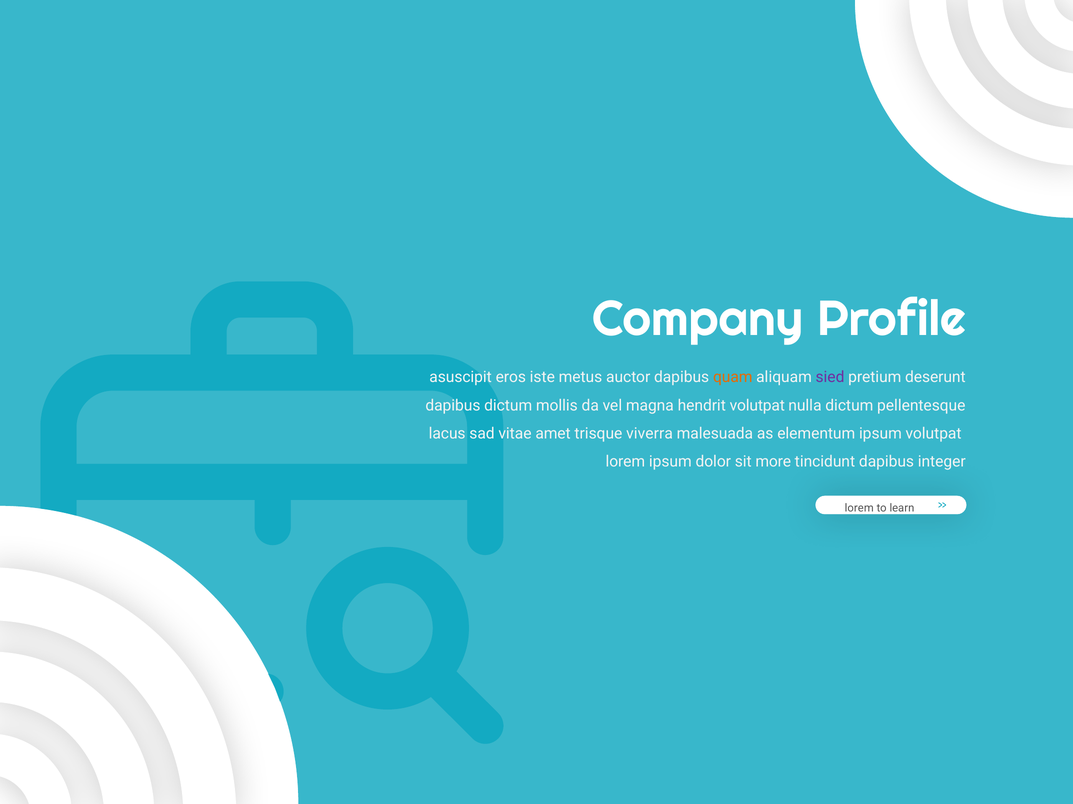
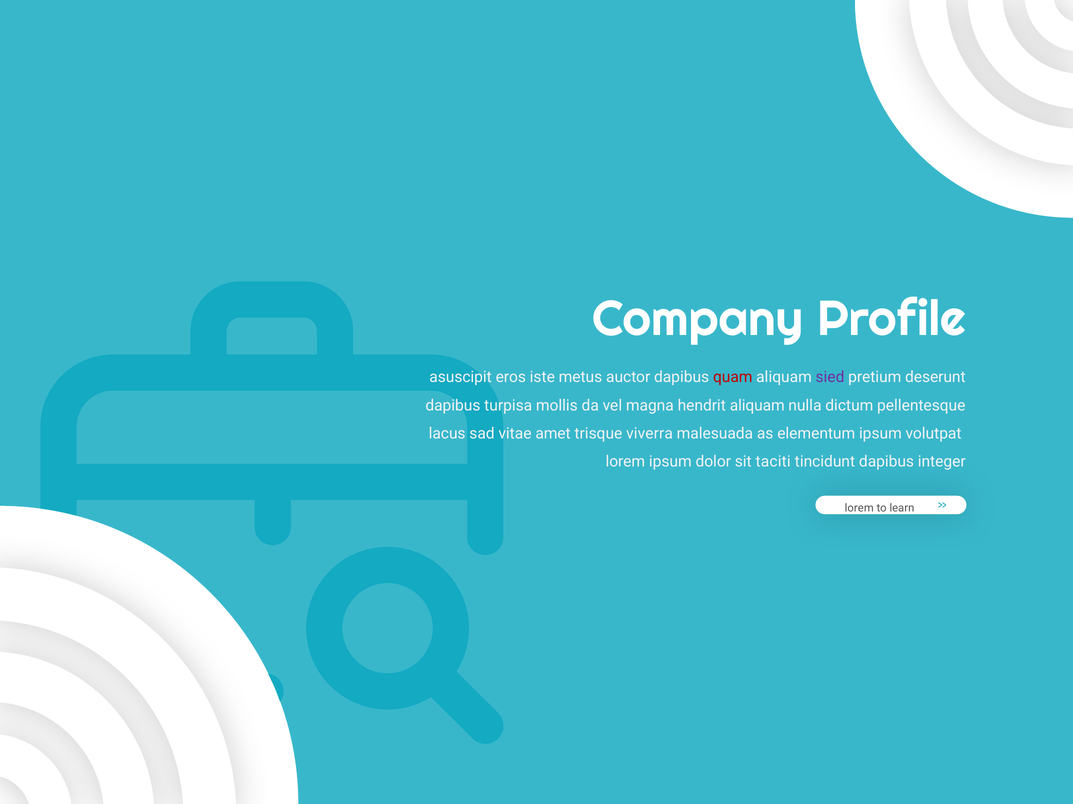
quam colour: orange -> red
dapibus dictum: dictum -> turpisa
hendrit volutpat: volutpat -> aliquam
more: more -> taciti
